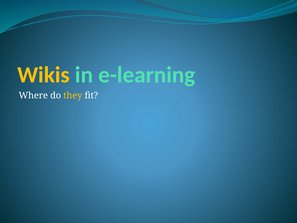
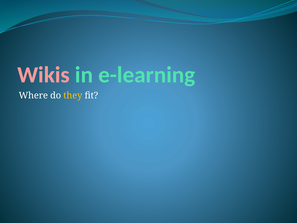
Wikis colour: yellow -> pink
